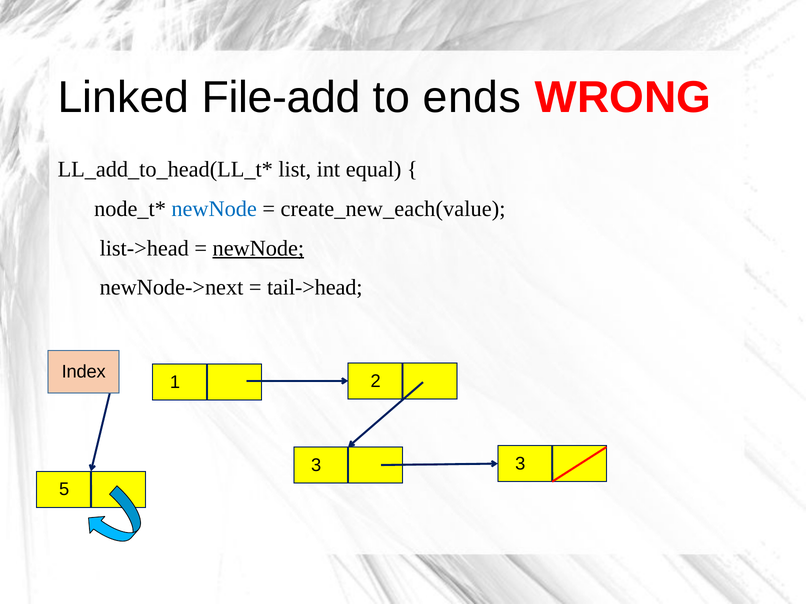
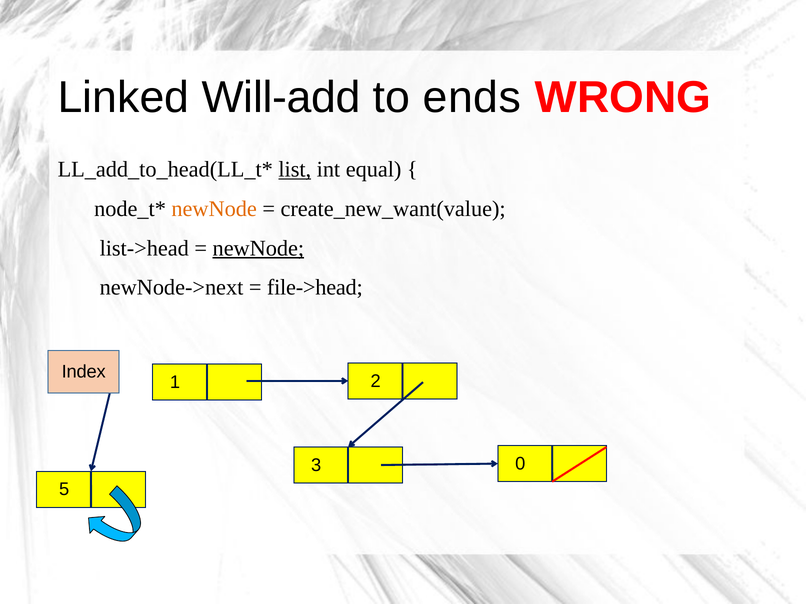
File-add: File-add -> Will-add
list underline: none -> present
newNode at (214, 209) colour: blue -> orange
create_new_each(value: create_new_each(value -> create_new_want(value
tail->head: tail->head -> file->head
3 3: 3 -> 0
